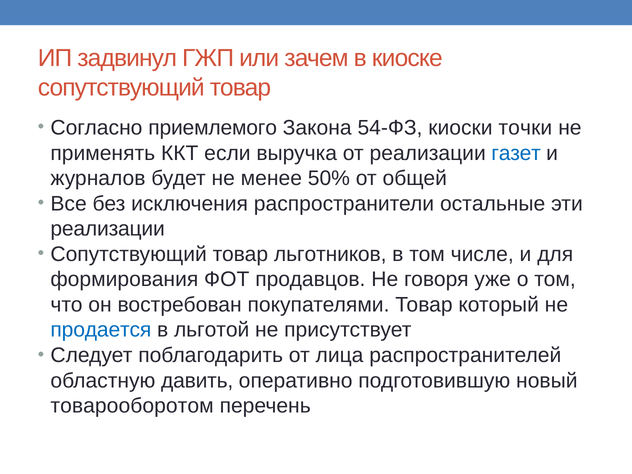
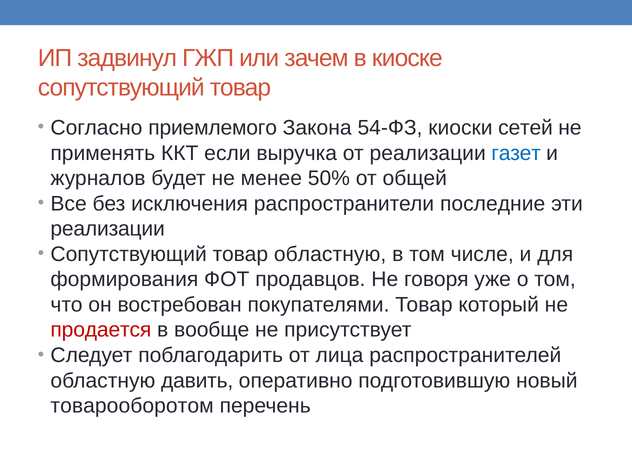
точки: точки -> сетей
остальные: остальные -> последние
товар льготников: льготников -> областную
продается colour: blue -> red
льготой: льготой -> вообще
